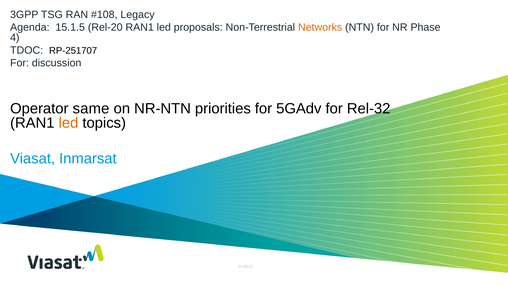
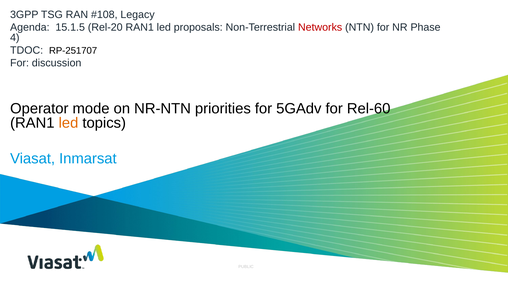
Networks colour: orange -> red
same: same -> mode
Rel-32: Rel-32 -> Rel-60
